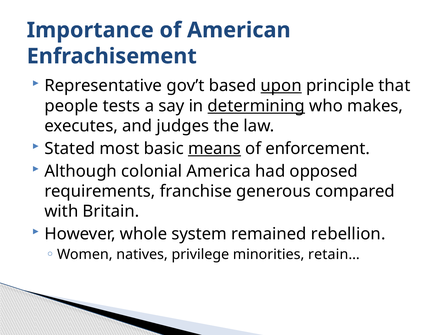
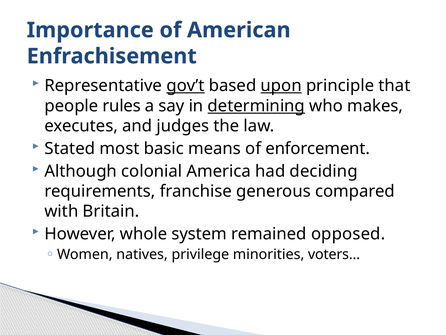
gov’t underline: none -> present
tests: tests -> rules
means underline: present -> none
opposed: opposed -> deciding
rebellion: rebellion -> opposed
retain…: retain… -> voters…
